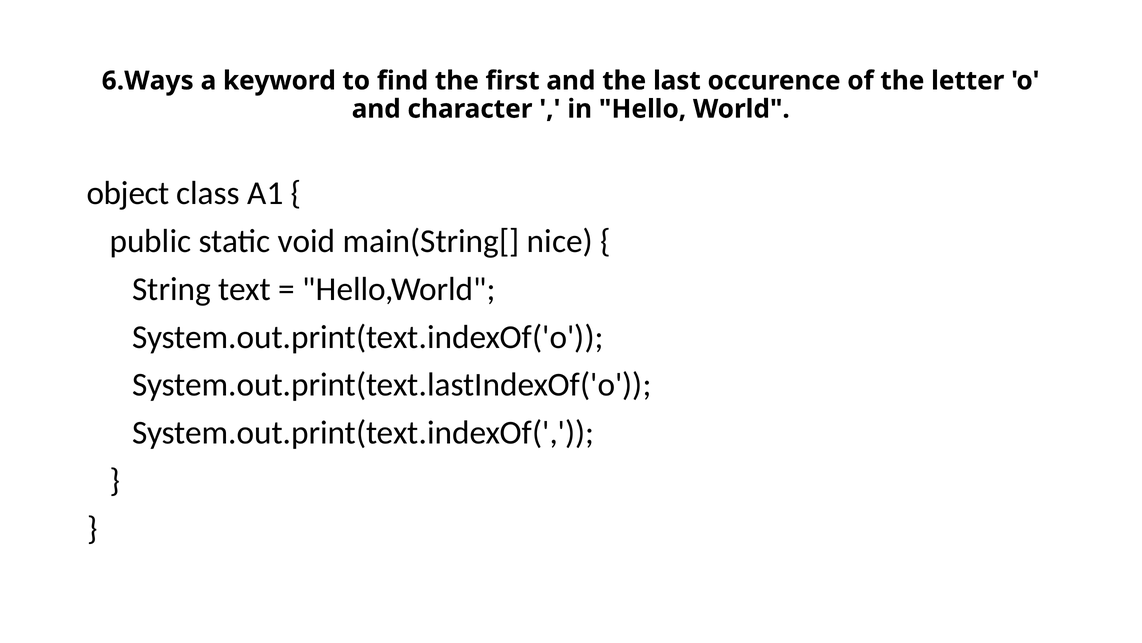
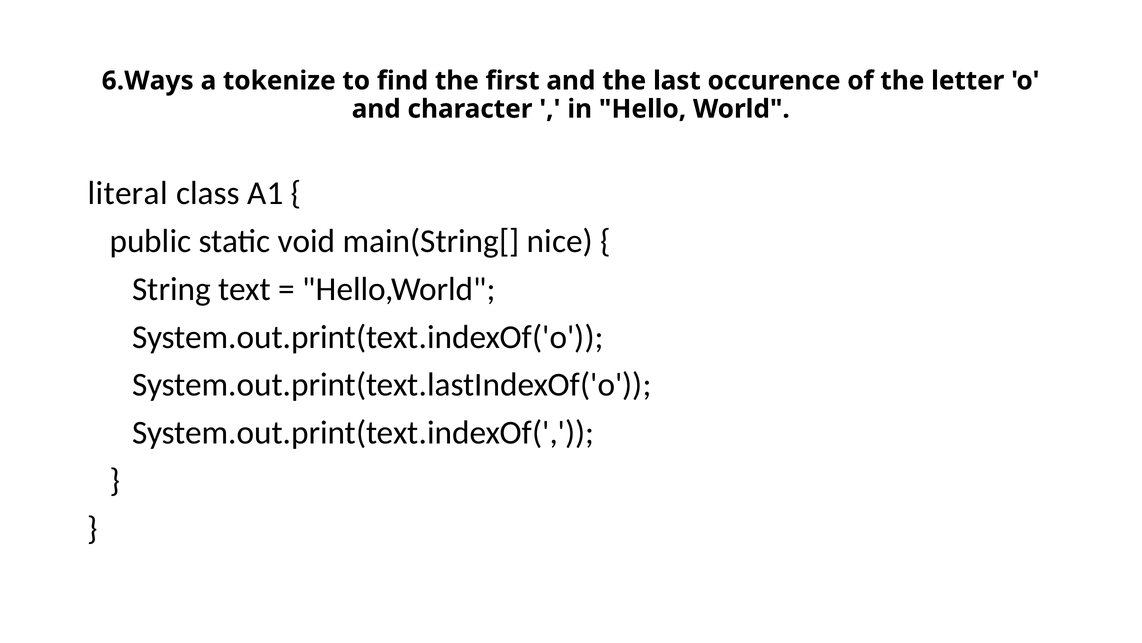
keyword: keyword -> tokenize
object: object -> literal
